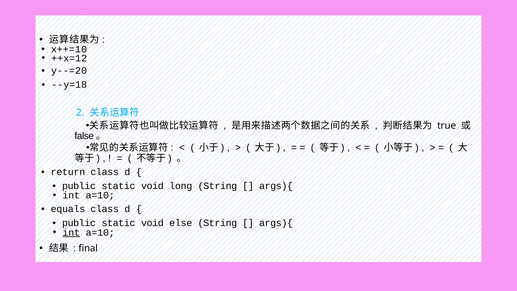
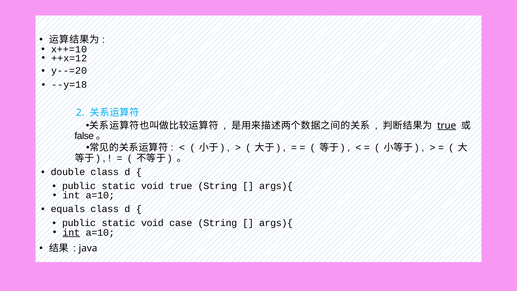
true at (447, 125) underline: none -> present
return: return -> double
void long: long -> true
else: else -> case
final: final -> java
